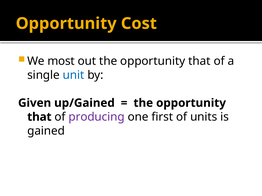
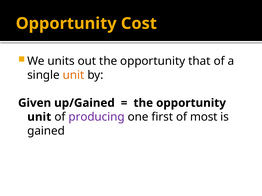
most: most -> units
unit at (74, 75) colour: blue -> orange
that at (39, 117): that -> unit
units: units -> most
